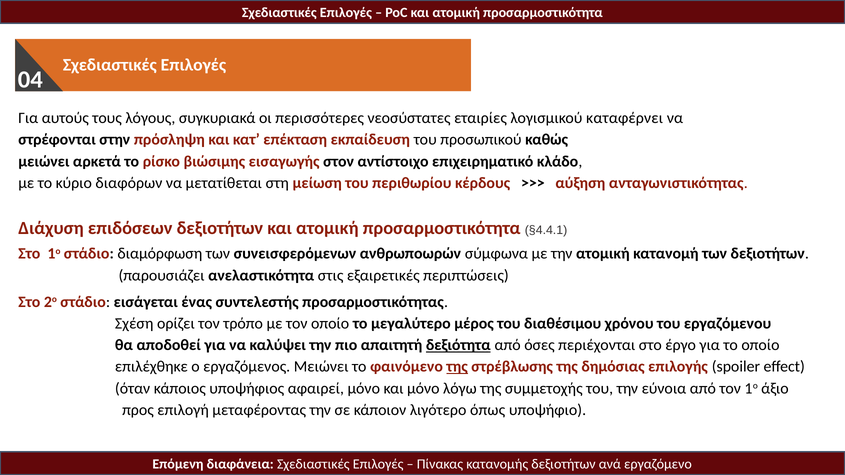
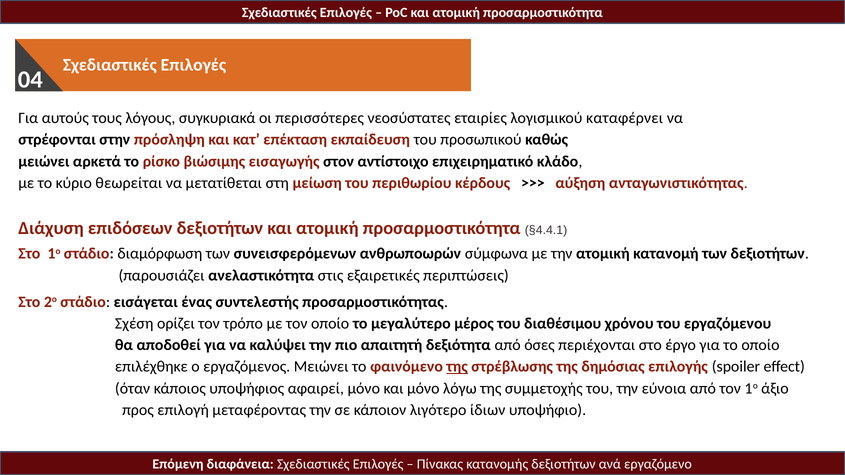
διαφόρων: διαφόρων -> θεωρείται
δεξιότητα underline: present -> none
όπως: όπως -> ίδιων
